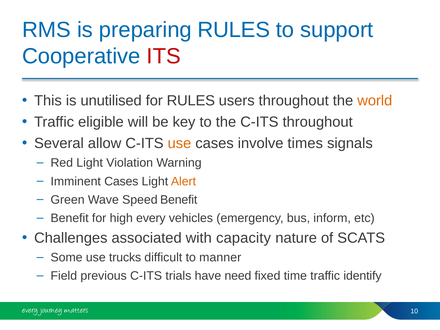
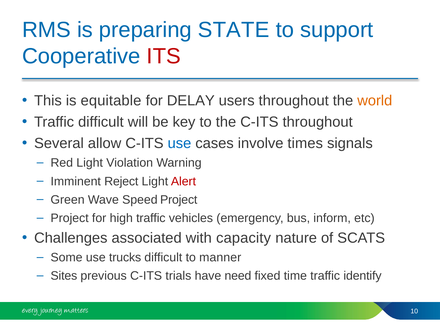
preparing RULES: RULES -> STATE
unutilised: unutilised -> equitable
for RULES: RULES -> DELAY
Traffic eligible: eligible -> difficult
use at (179, 143) colour: orange -> blue
Imminent Cases: Cases -> Reject
Alert colour: orange -> red
Speed Benefit: Benefit -> Project
Benefit at (70, 218): Benefit -> Project
high every: every -> traffic
Field: Field -> Sites
